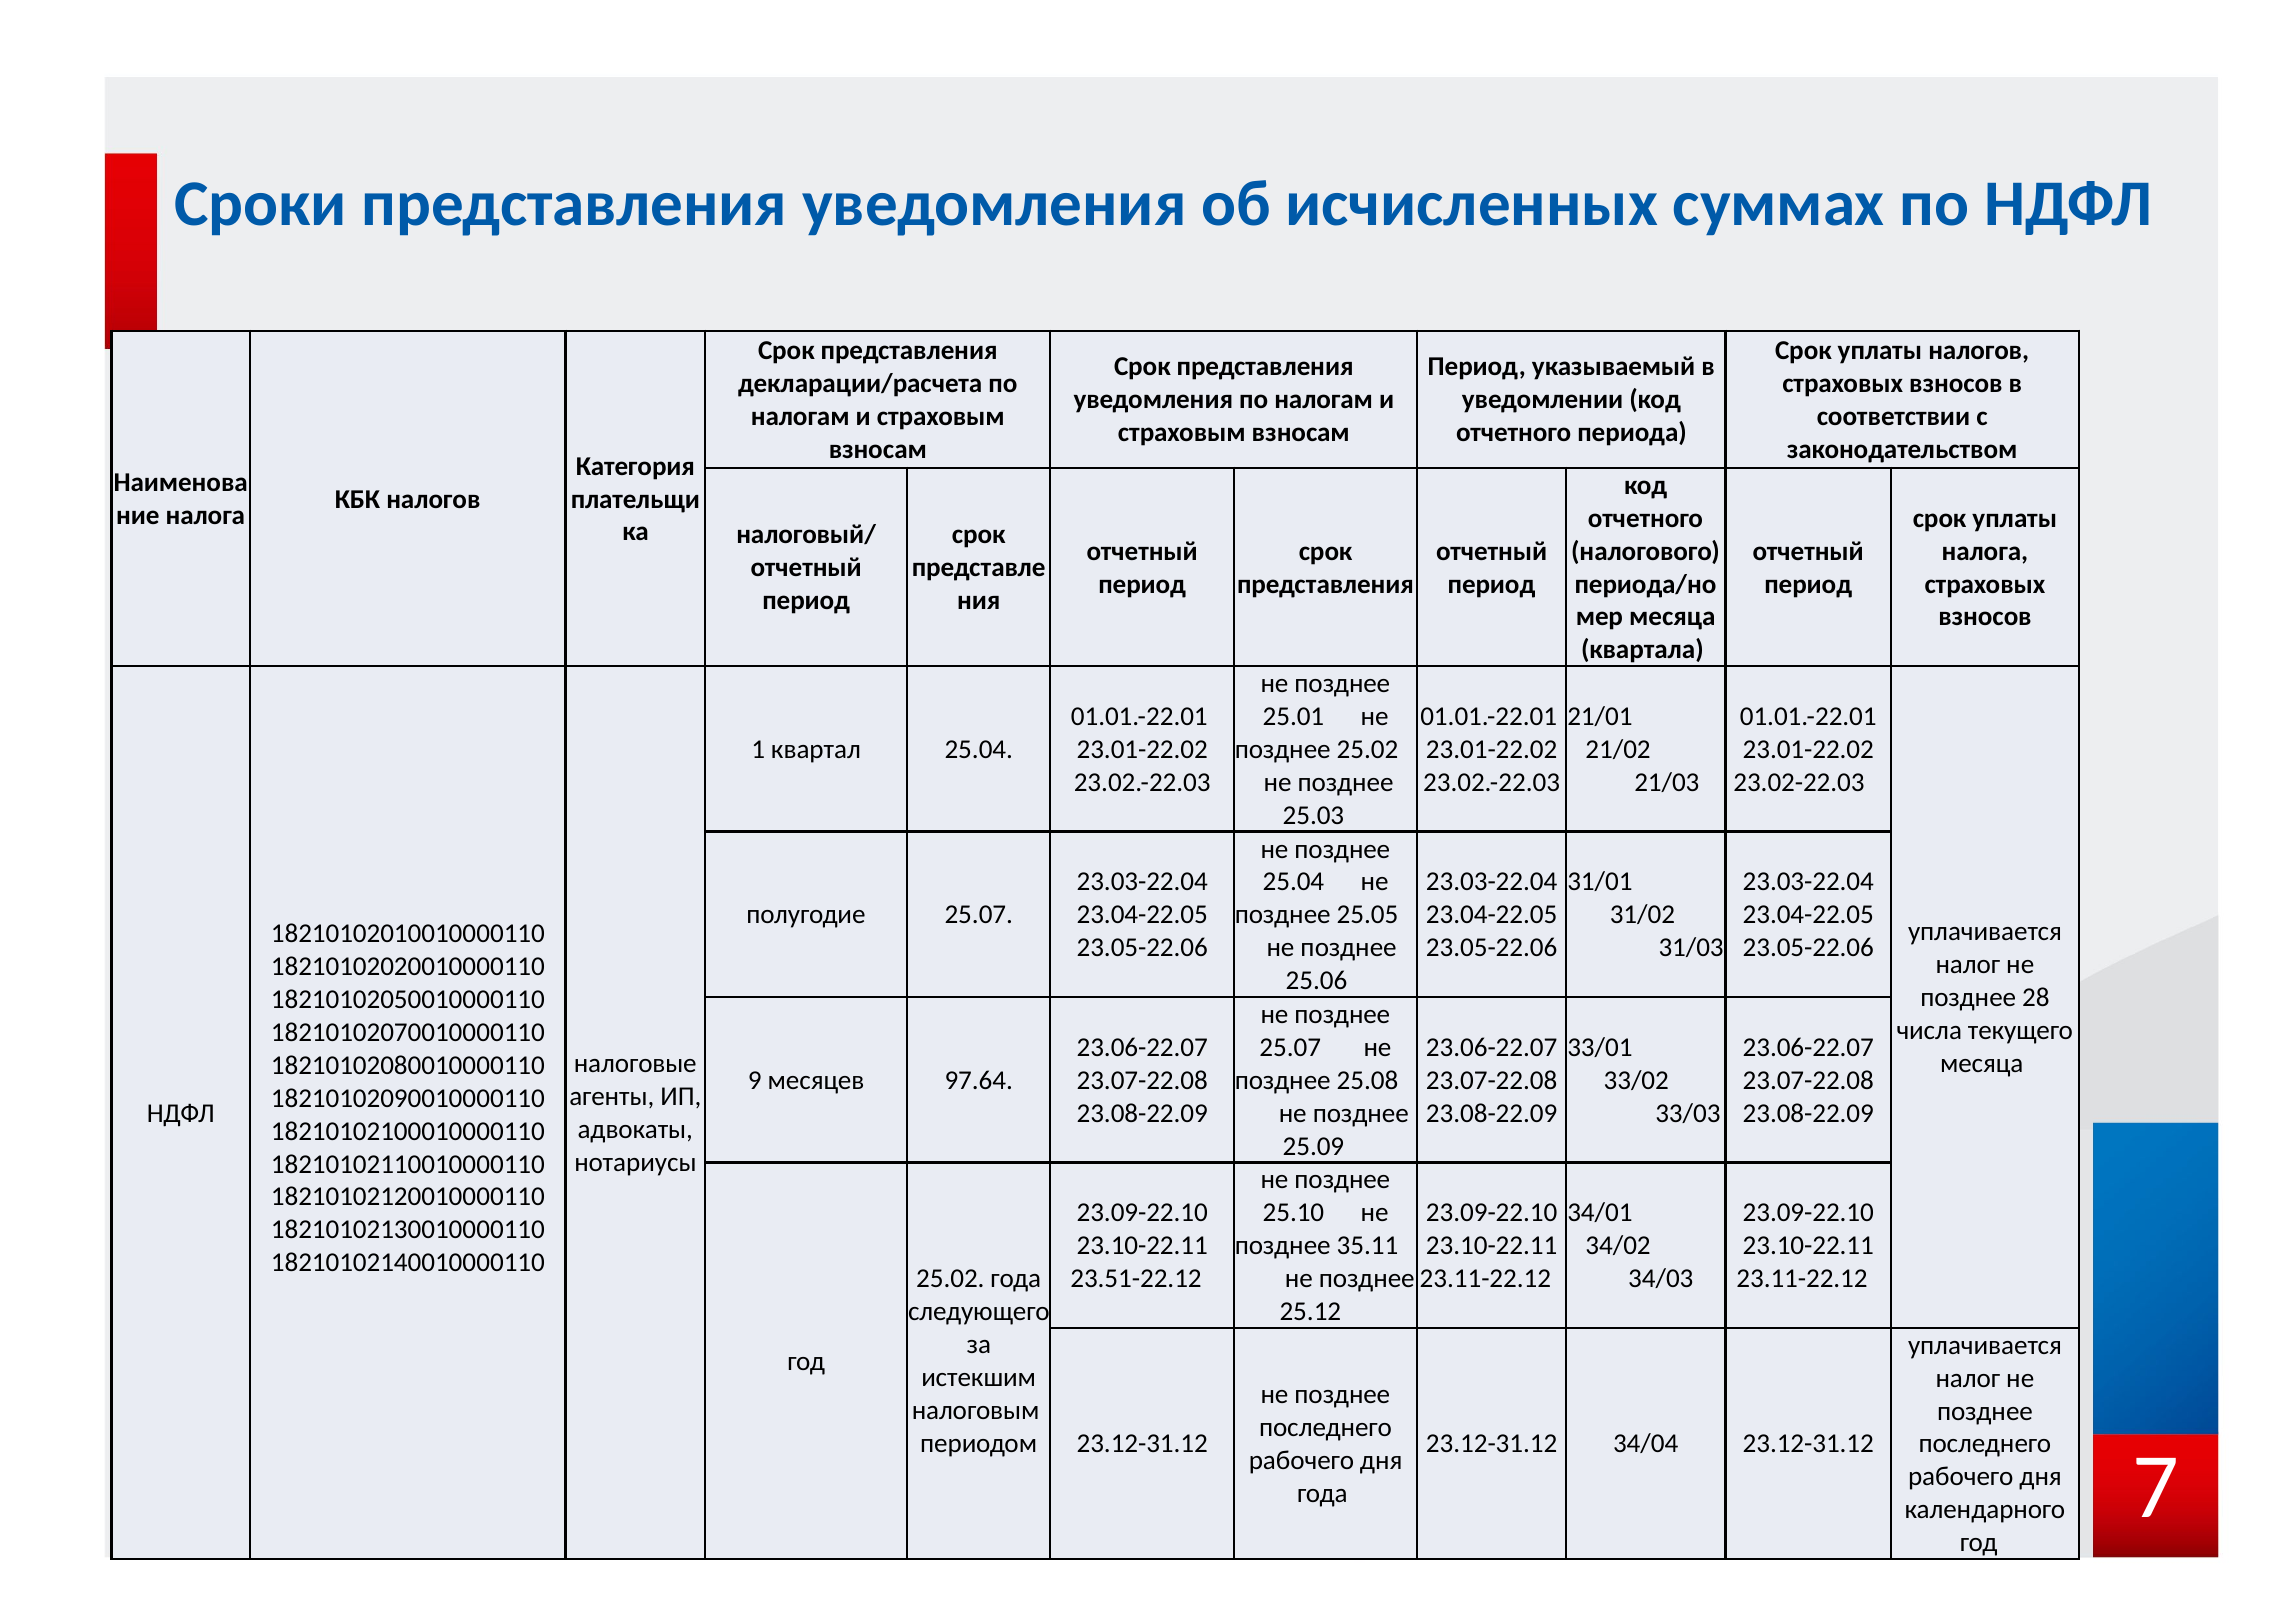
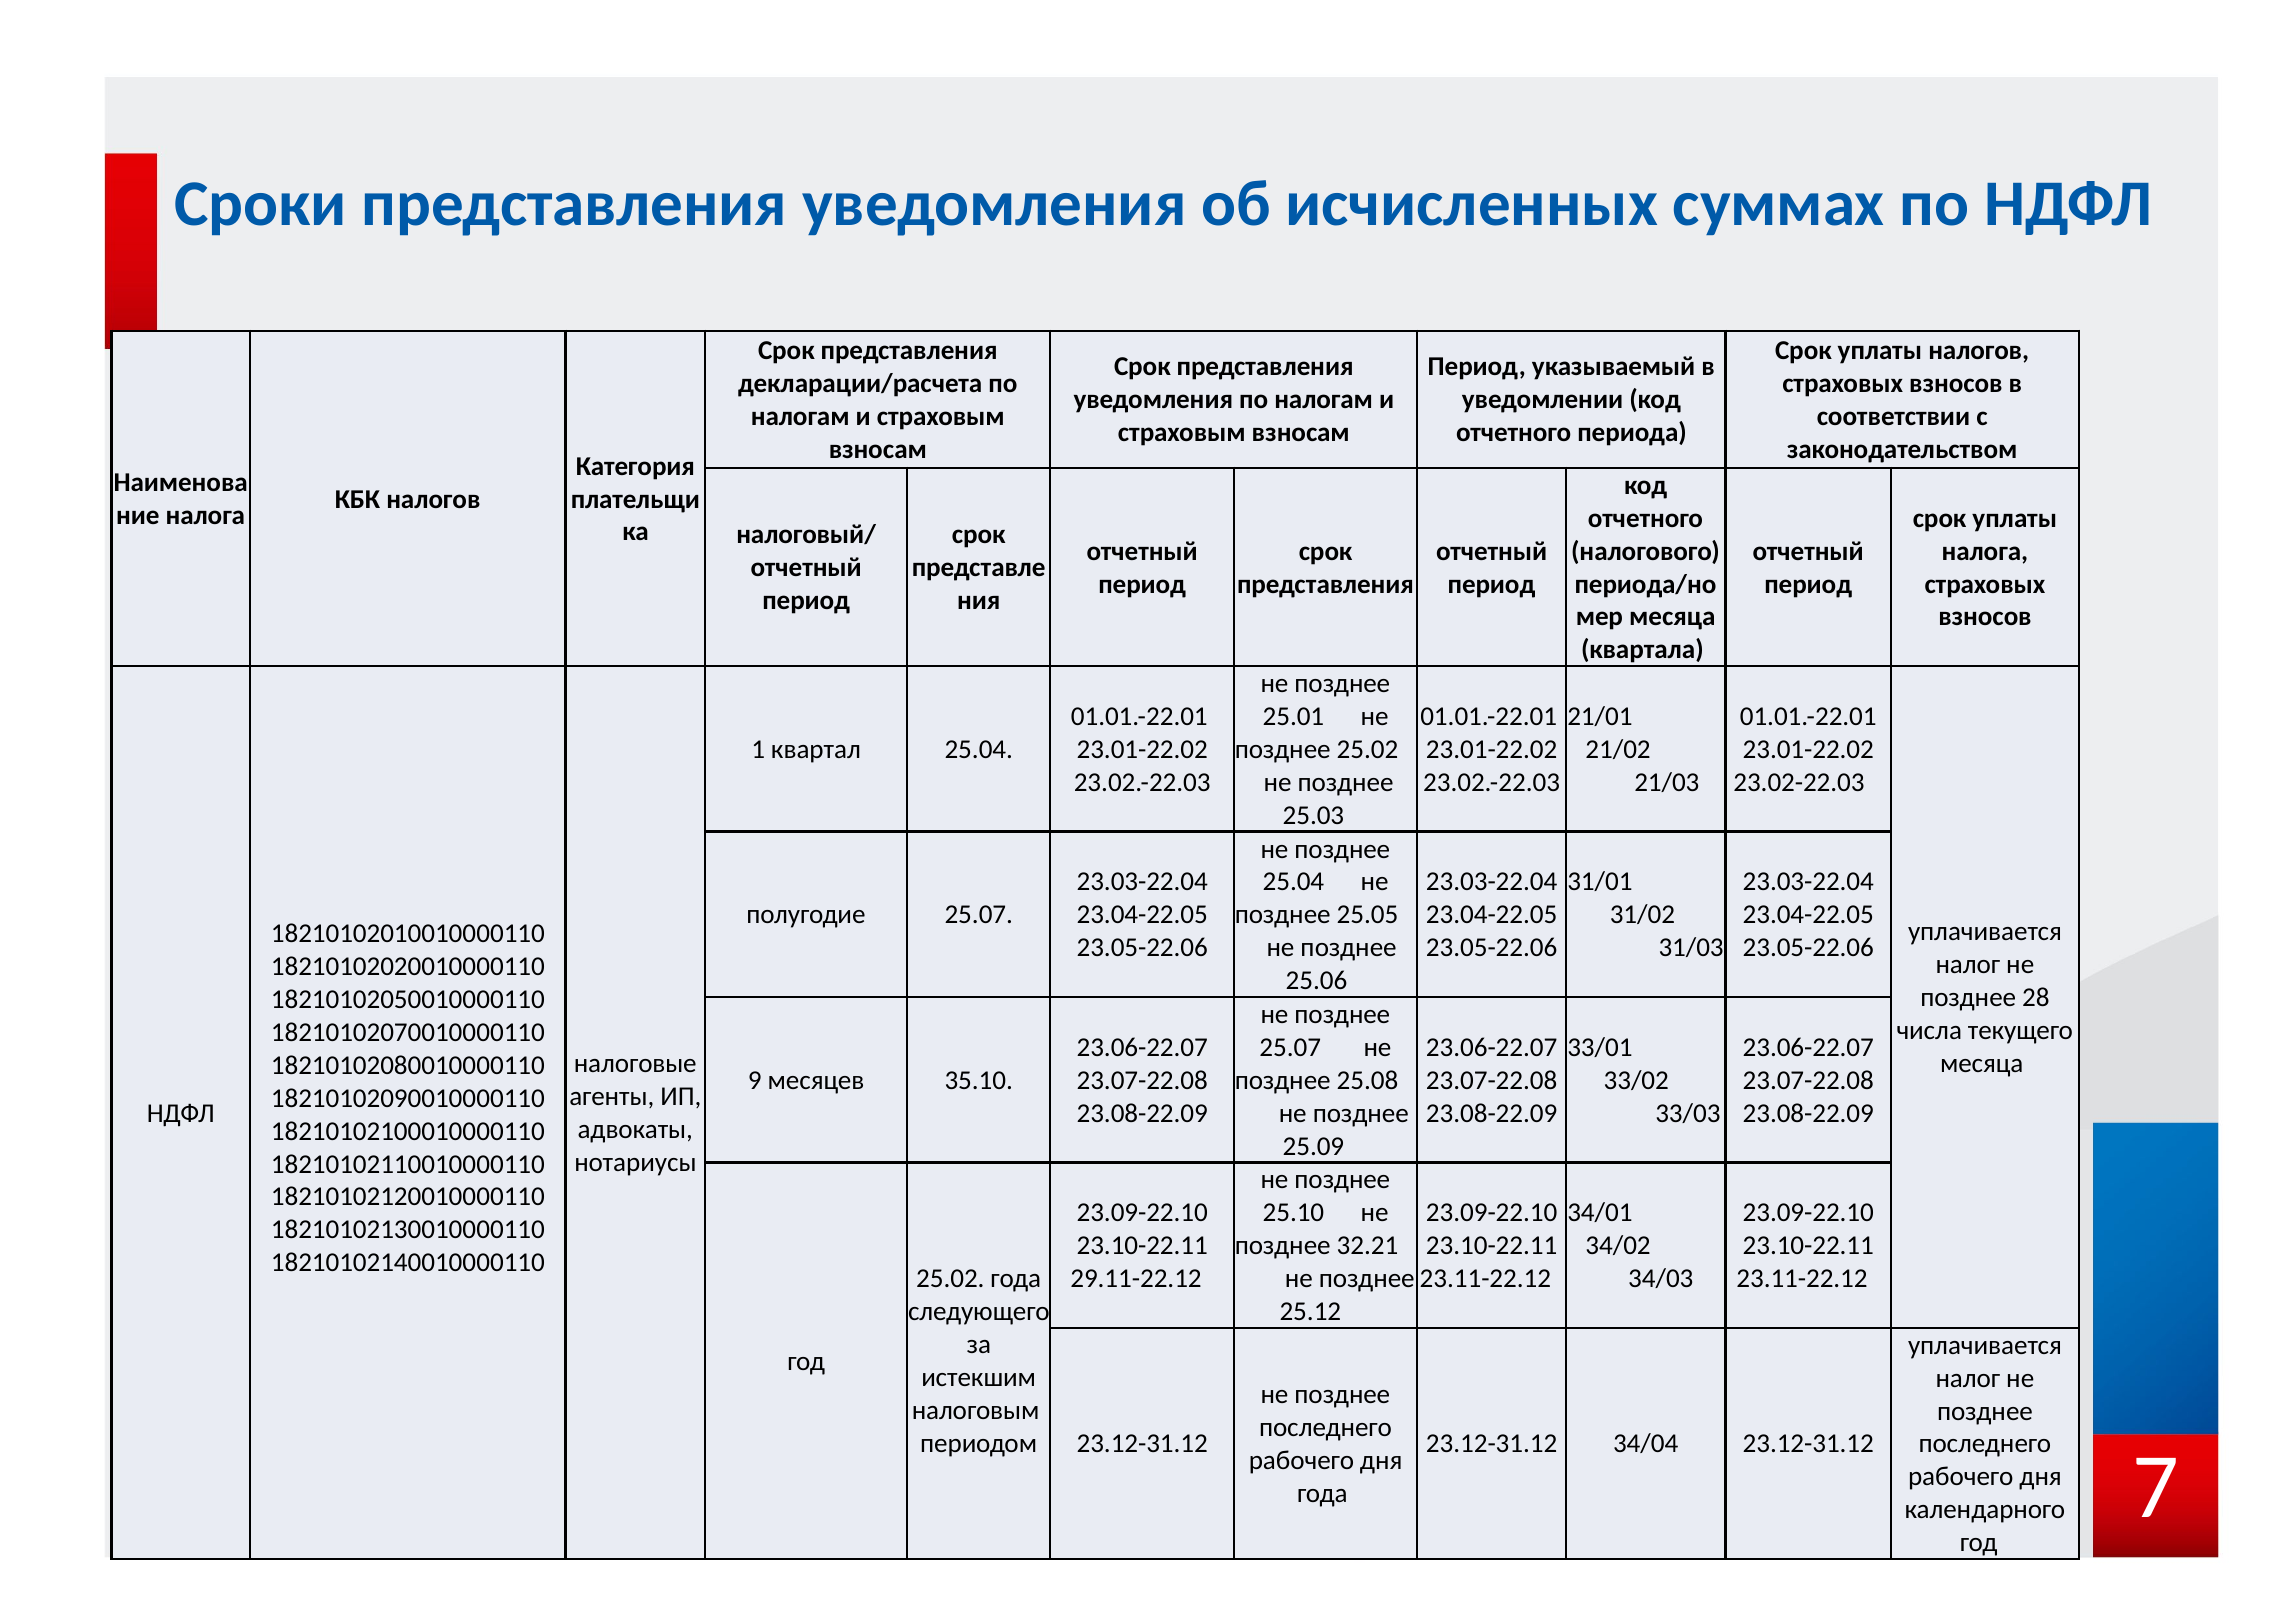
97.64: 97.64 -> 35.10
35.11: 35.11 -> 32.21
23.51-22.12: 23.51-22.12 -> 29.11-22.12
